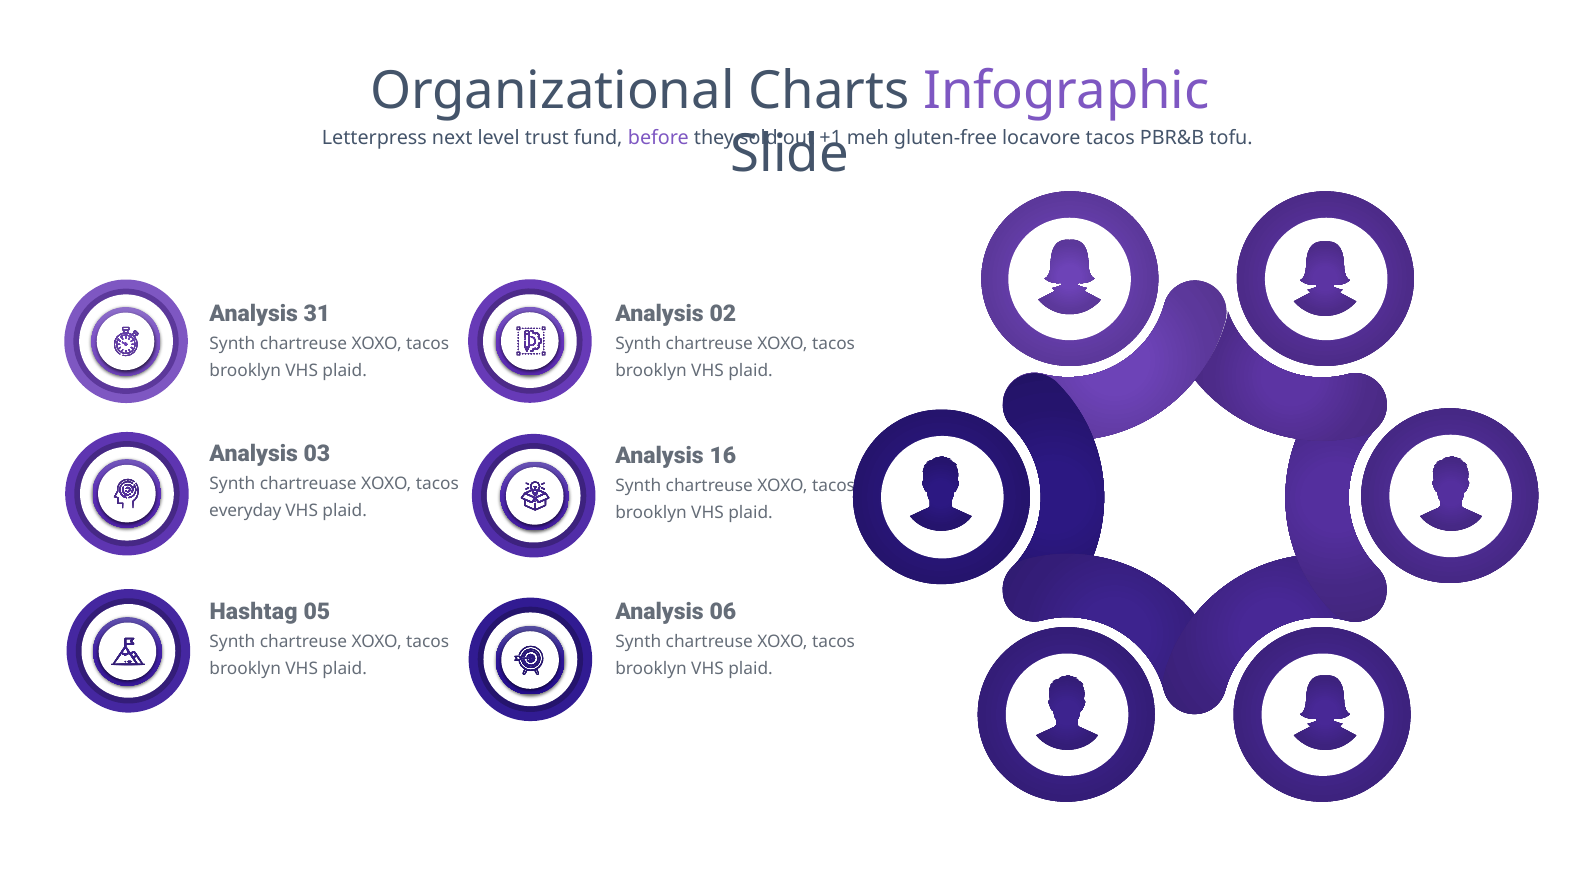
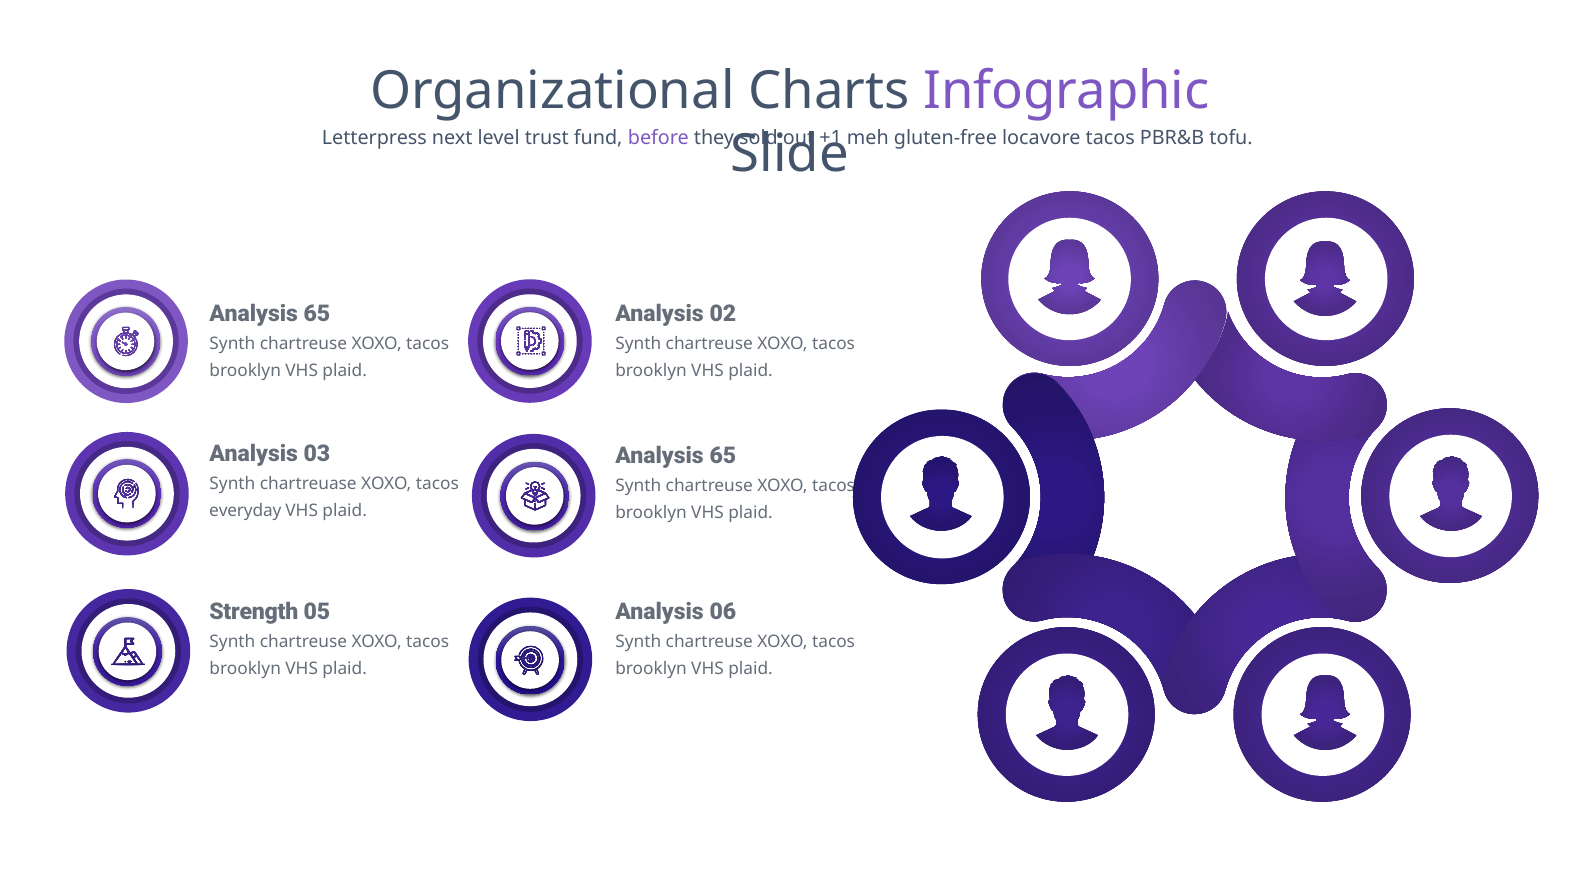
31 at (317, 314): 31 -> 65
16 at (723, 456): 16 -> 65
Hashtag: Hashtag -> Strength
